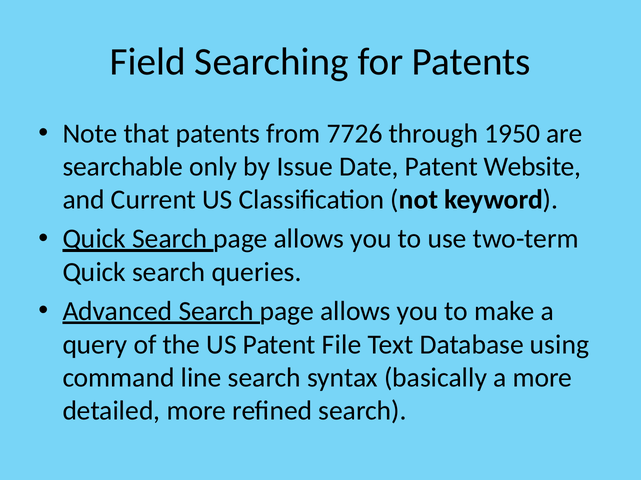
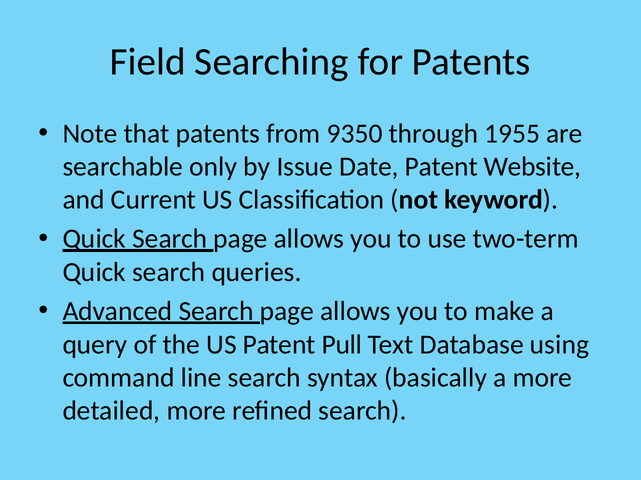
7726: 7726 -> 9350
1950: 1950 -> 1955
File: File -> Pull
